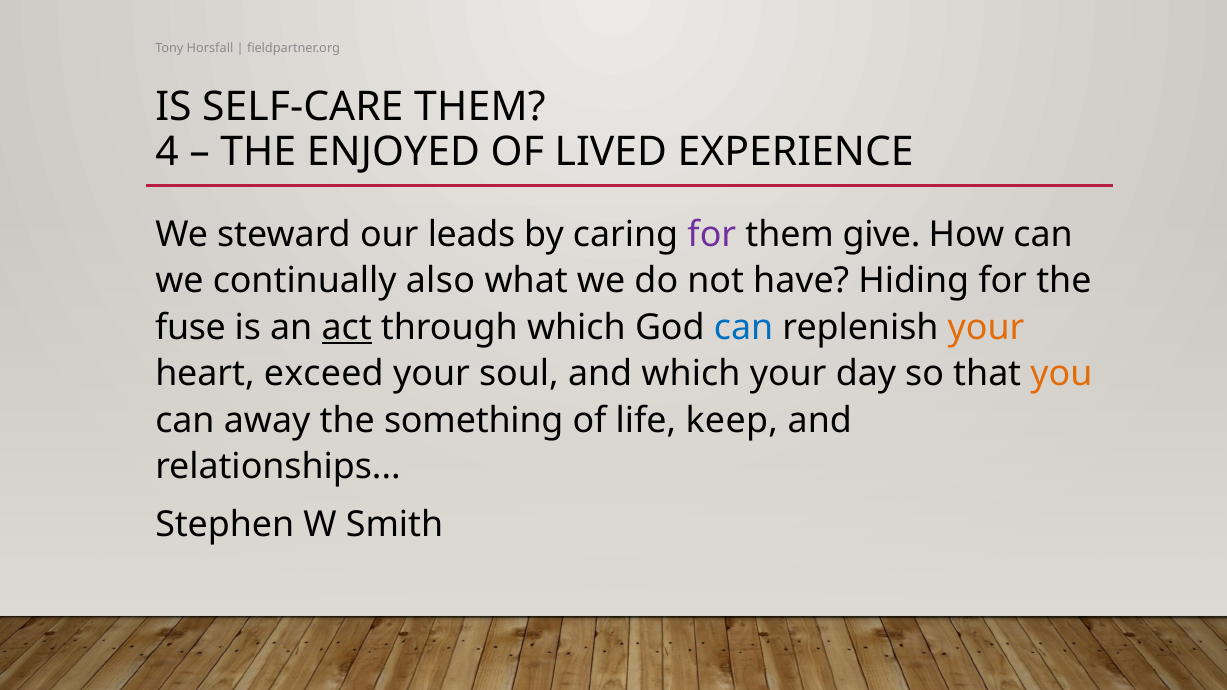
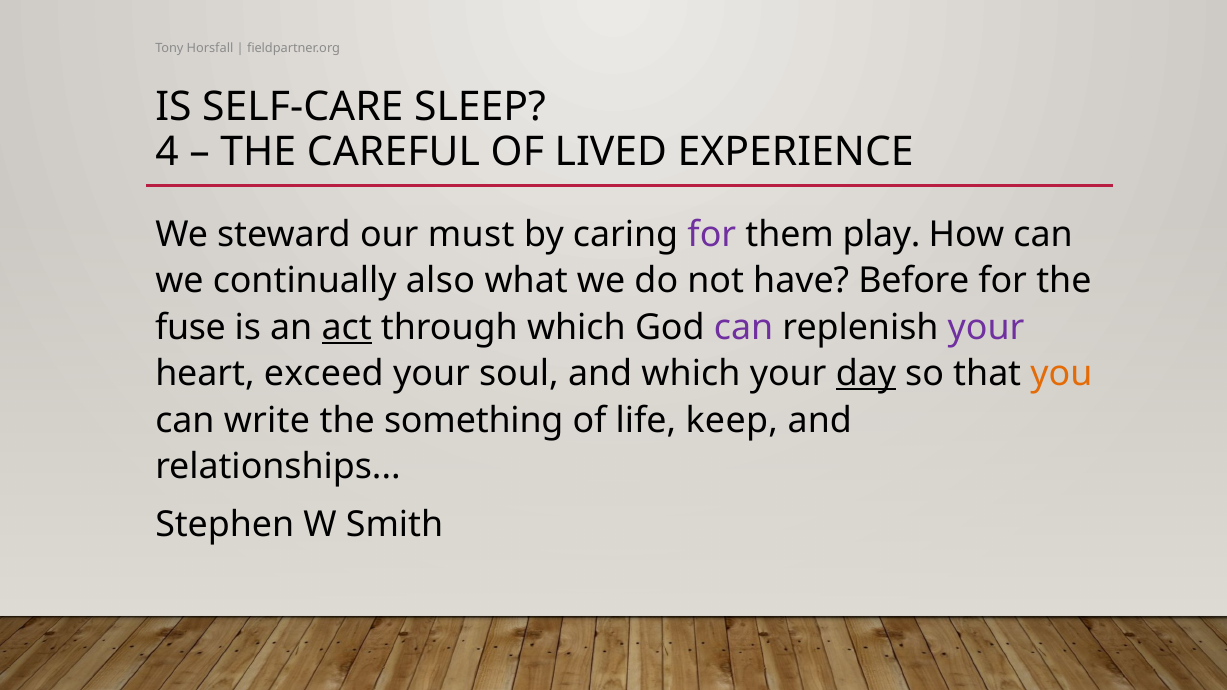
SELF-CARE THEM: THEM -> SLEEP
ENJOYED: ENJOYED -> CAREFUL
leads: leads -> must
give: give -> play
Hiding: Hiding -> Before
can at (744, 328) colour: blue -> purple
your at (986, 328) colour: orange -> purple
day underline: none -> present
away: away -> write
